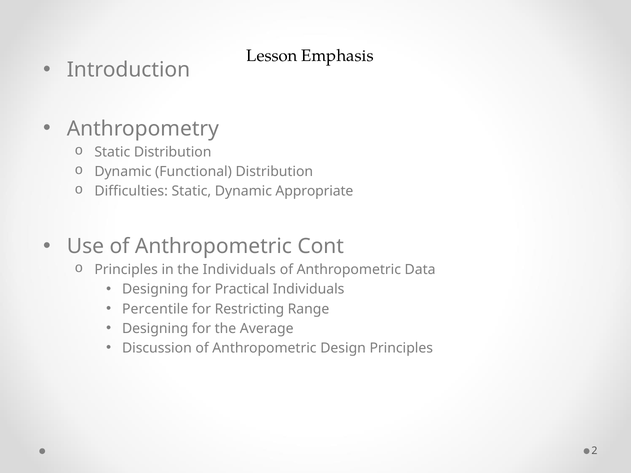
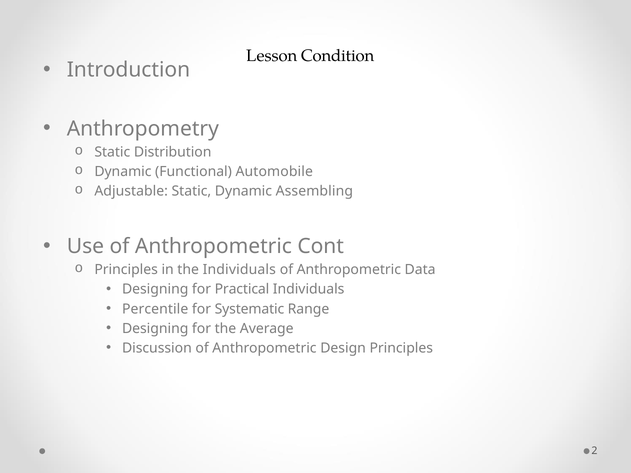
Emphasis: Emphasis -> Condition
Functional Distribution: Distribution -> Automobile
Difficulties: Difficulties -> Adjustable
Appropriate: Appropriate -> Assembling
Restricting: Restricting -> Systematic
